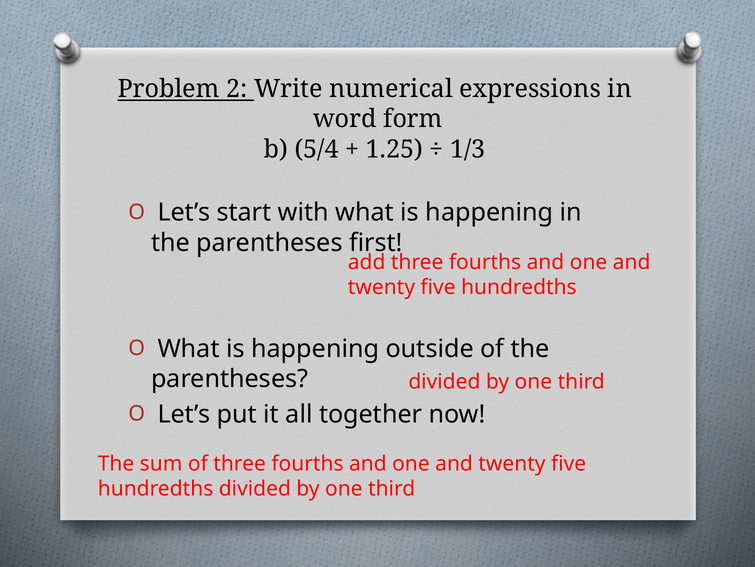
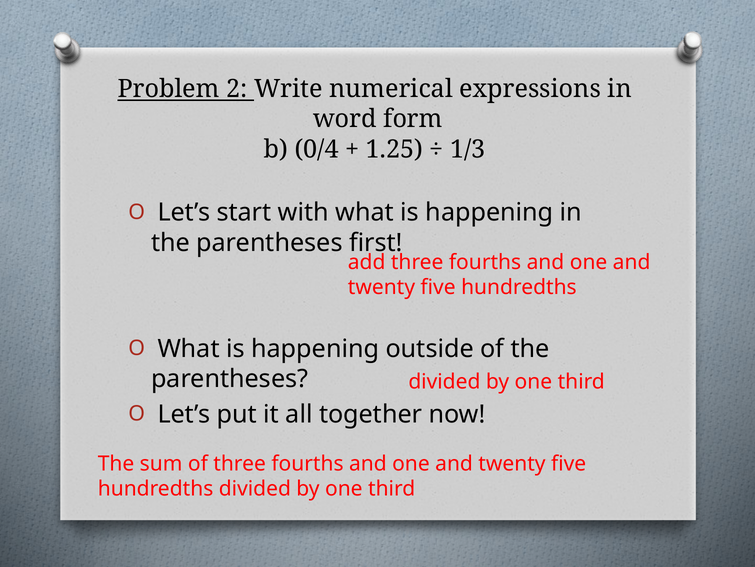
5/4: 5/4 -> 0/4
